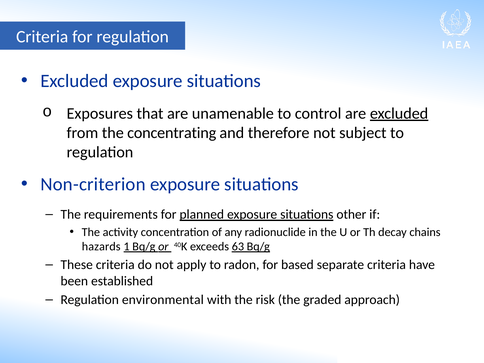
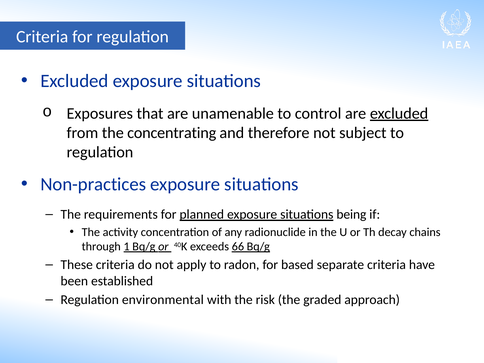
Non-criterion: Non-criterion -> Non-practices
other: other -> being
hazards: hazards -> through
63: 63 -> 66
